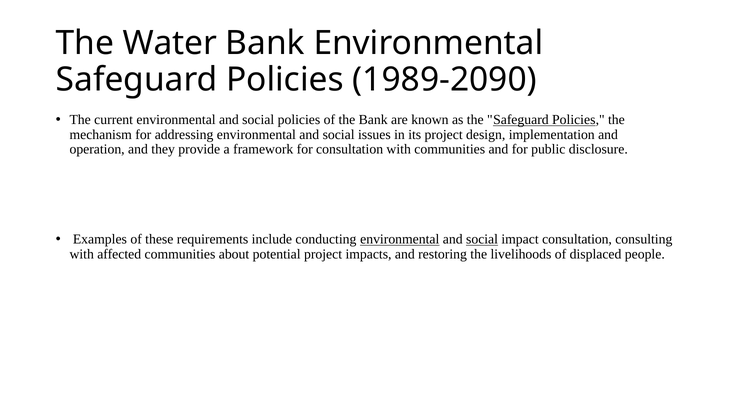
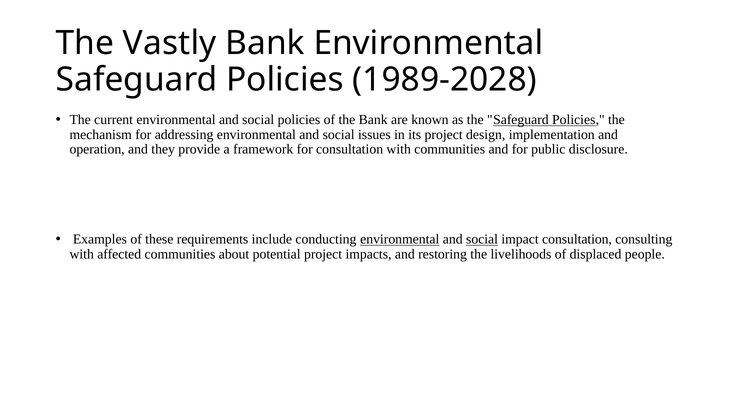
Water: Water -> Vastly
1989-2090: 1989-2090 -> 1989-2028
